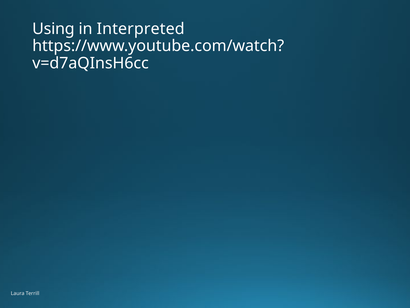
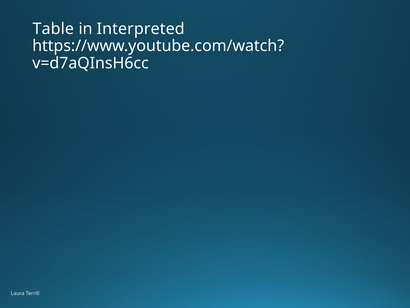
Using: Using -> Table
